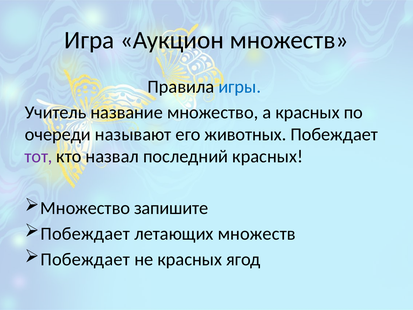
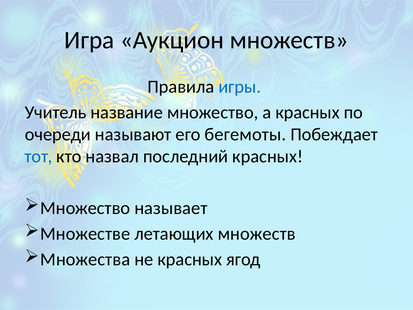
животных: животных -> бегемоты
тот colour: purple -> blue
запишите: запишите -> называет
Побеждает at (85, 234): Побеждает -> Множестве
Побеждает at (85, 259): Побеждает -> Множества
